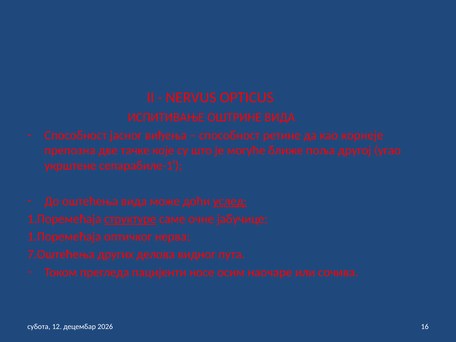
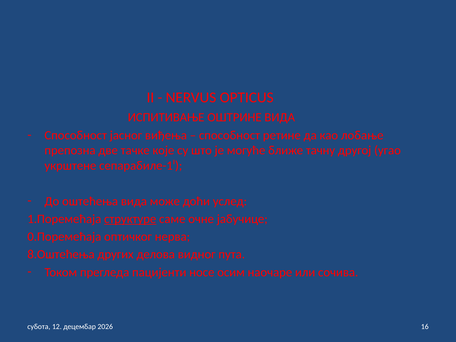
корнеје: корнеје -> лобање
поља: поља -> тачну
услед underline: present -> none
1.Поремећаја at (64, 237): 1.Поремећаја -> 0.Поремећаја
7.Оштећења: 7.Оштећења -> 8.Оштећења
